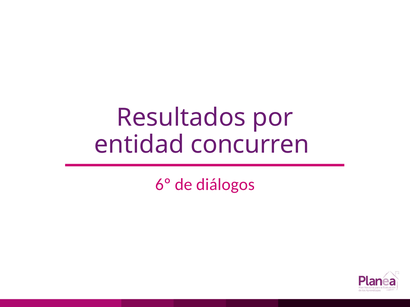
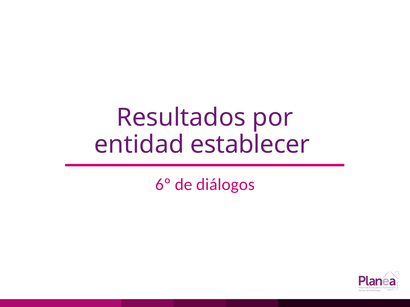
concurren: concurren -> establecer
